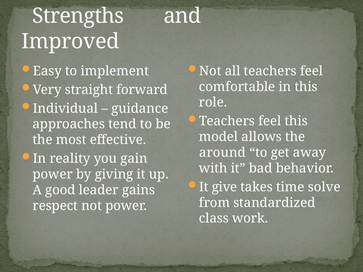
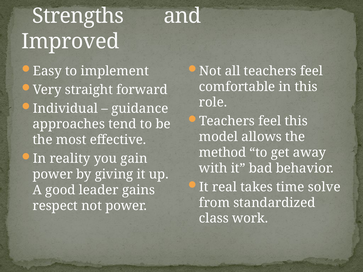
around: around -> method
give: give -> real
